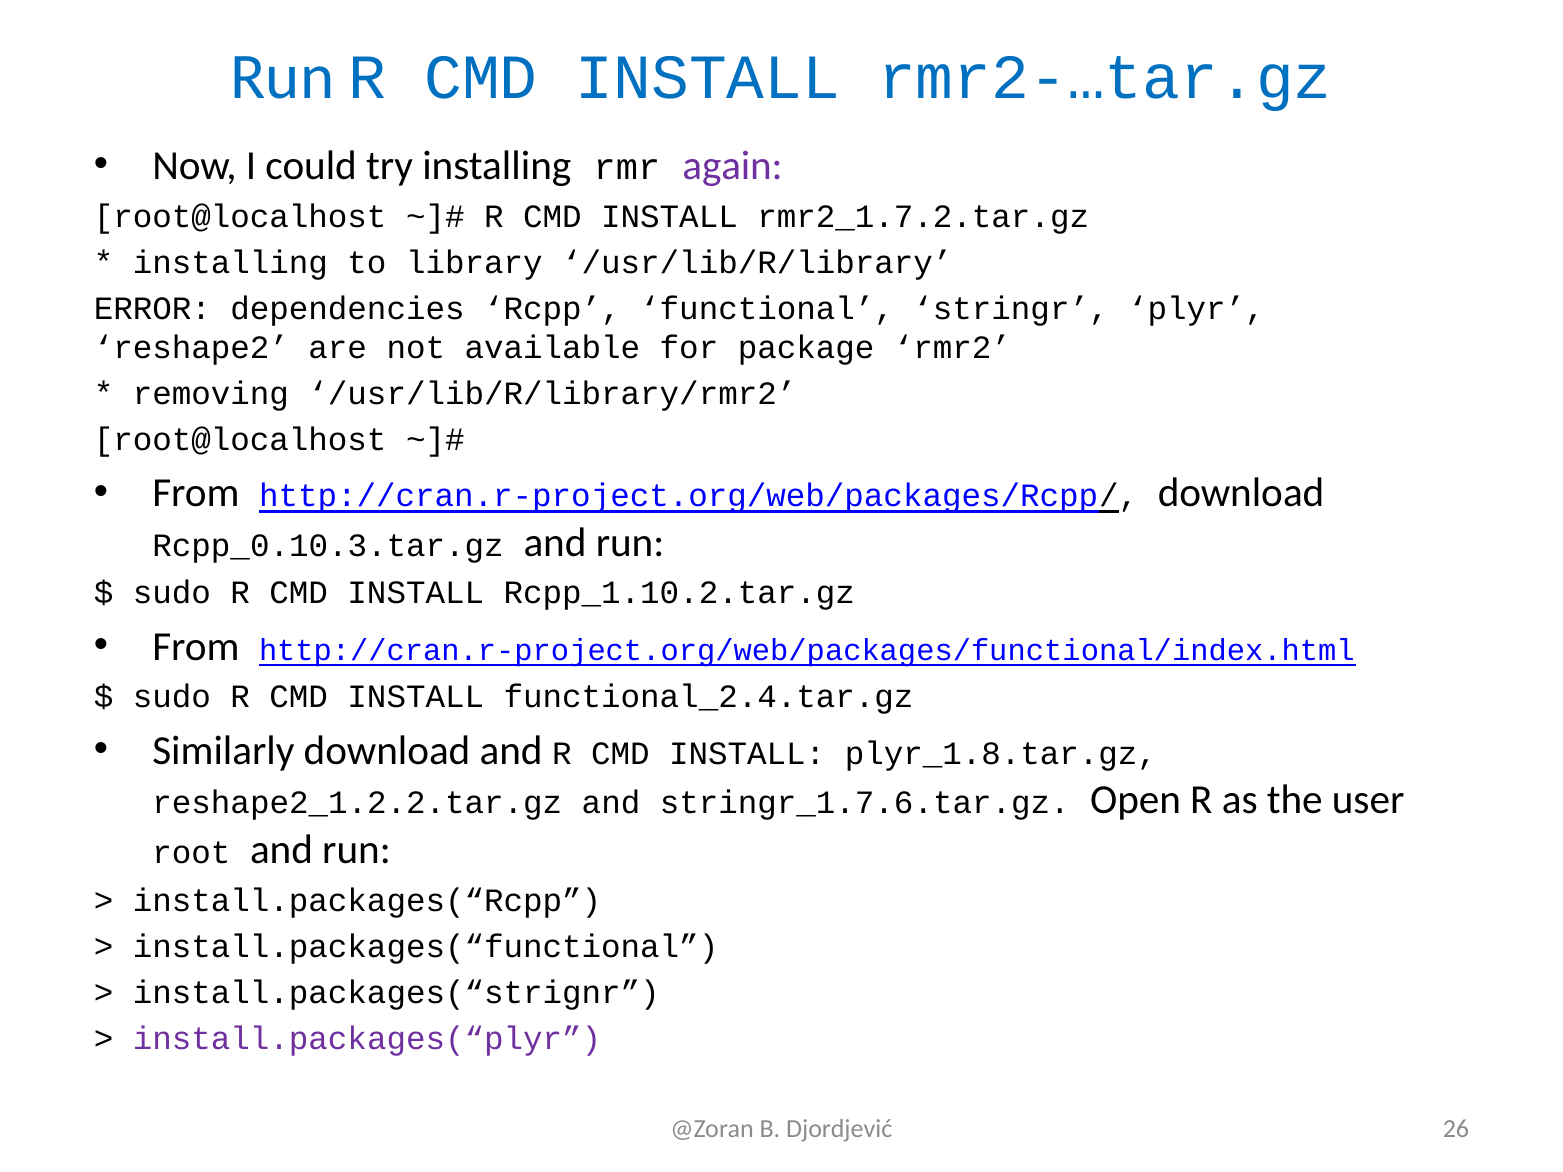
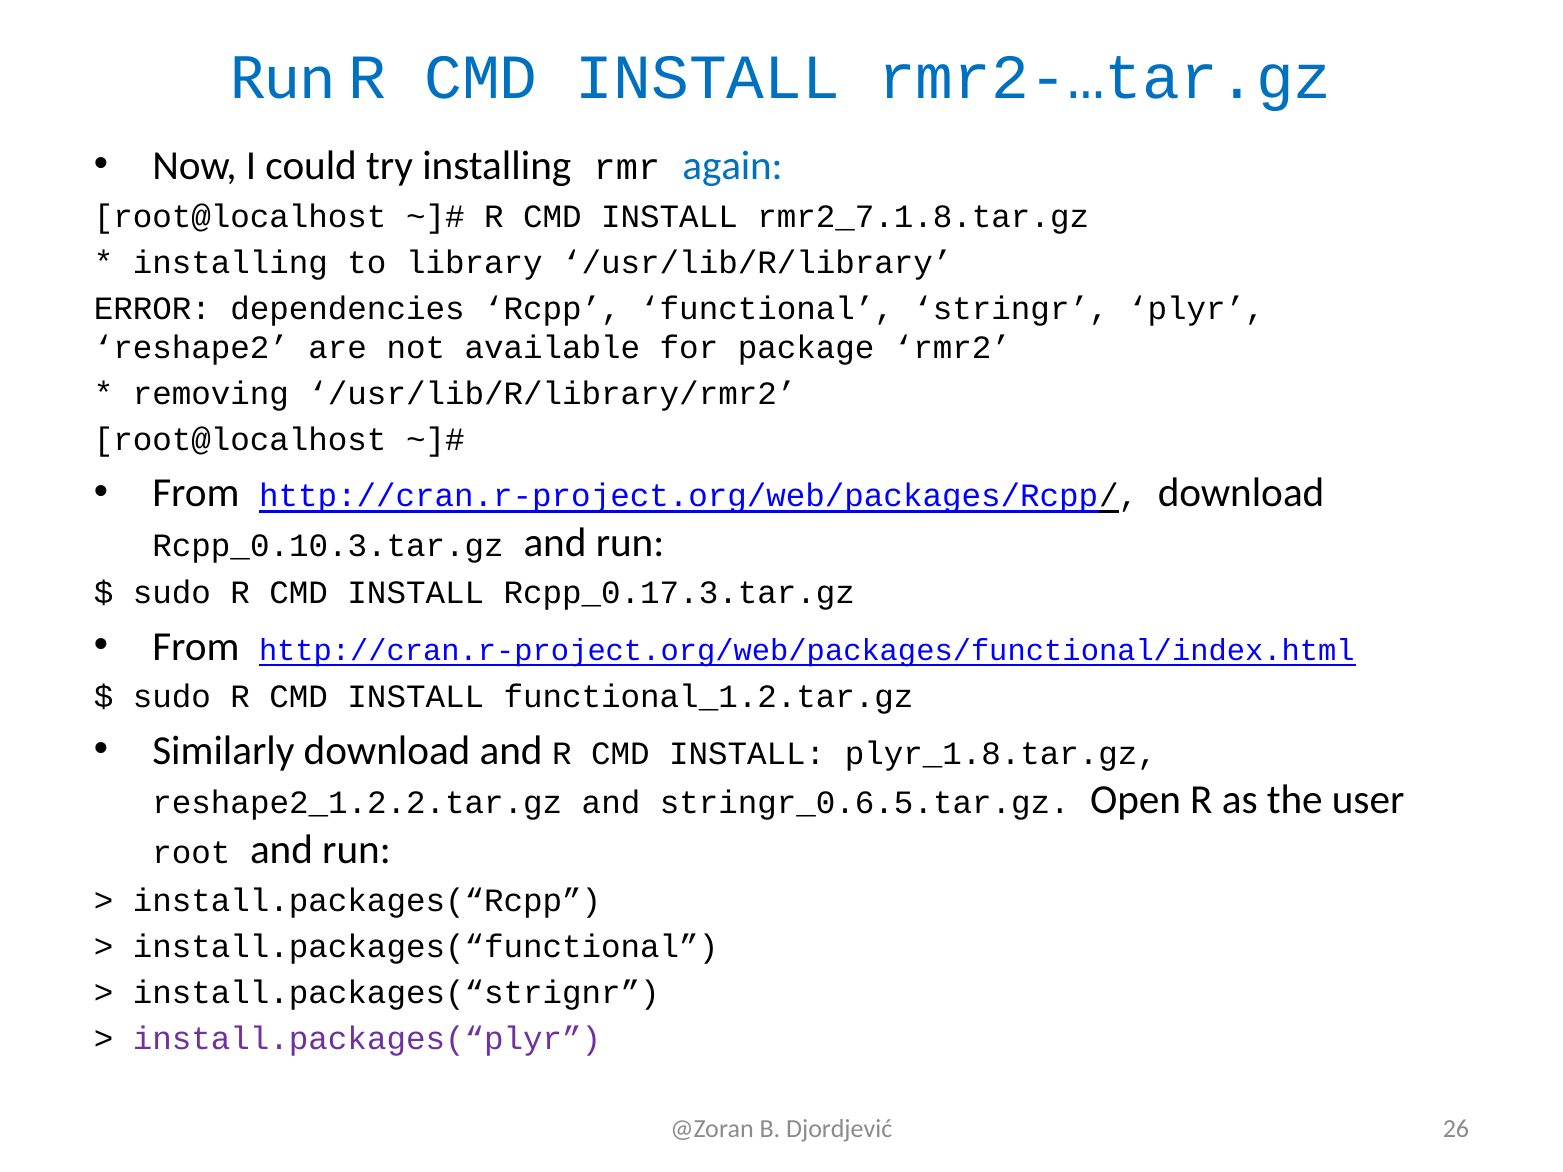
again colour: purple -> blue
rmr2_1.7.2.tar.gz: rmr2_1.7.2.tar.gz -> rmr2_7.1.8.tar.gz
Rcpp_1.10.2.tar.gz: Rcpp_1.10.2.tar.gz -> Rcpp_0.17.3.tar.gz
functional_2.4.tar.gz: functional_2.4.tar.gz -> functional_1.2.tar.gz
stringr_1.7.6.tar.gz: stringr_1.7.6.tar.gz -> stringr_0.6.5.tar.gz
